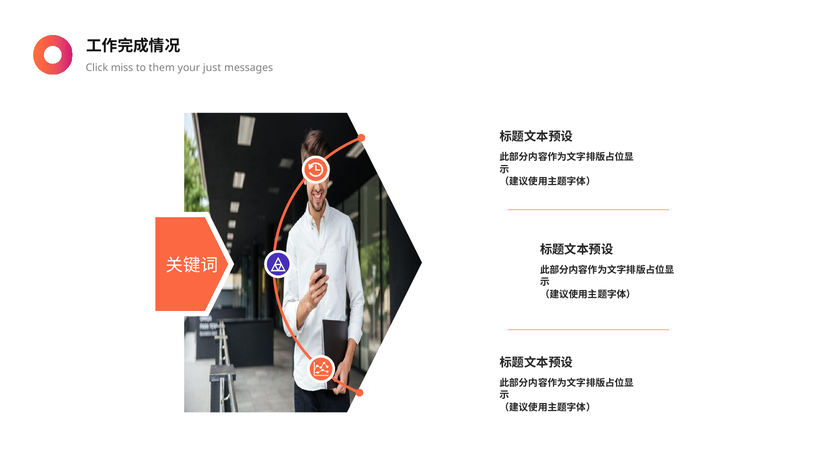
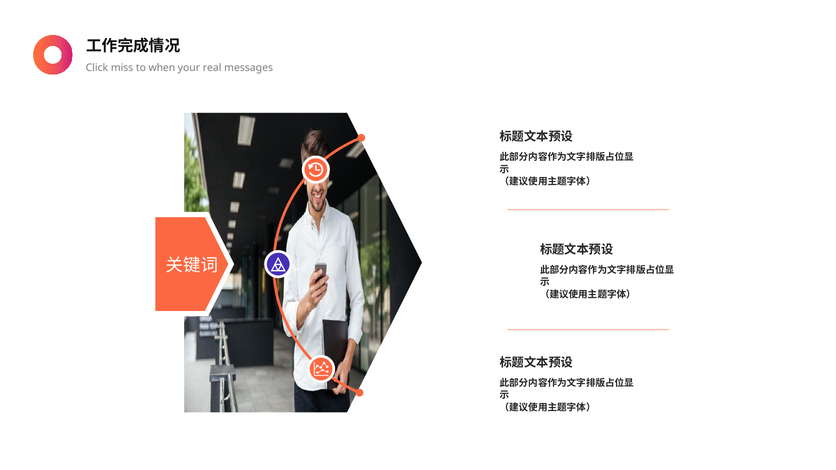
them: them -> when
just: just -> real
